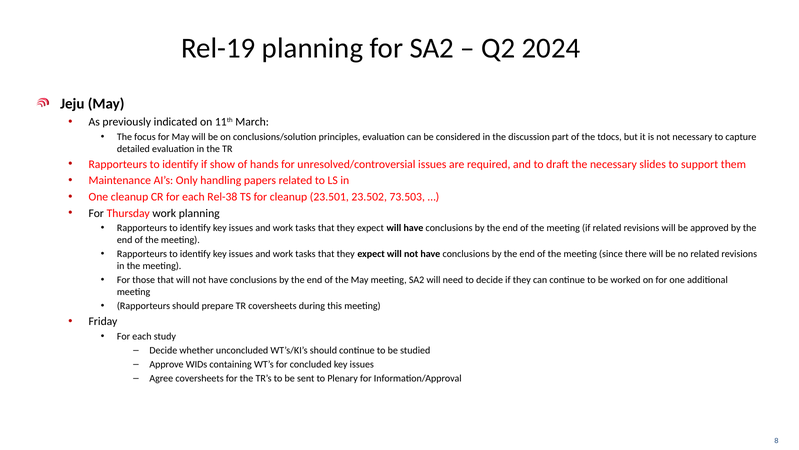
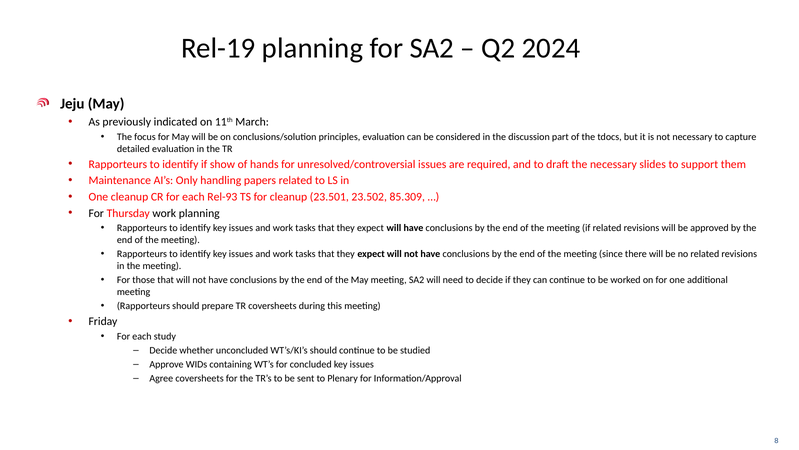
Rel-38: Rel-38 -> Rel-93
73.503: 73.503 -> 85.309
